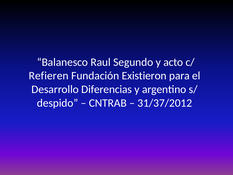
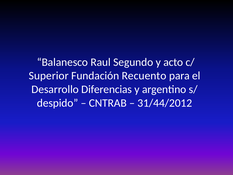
Refieren: Refieren -> Superior
Existieron: Existieron -> Recuento
31/37/2012: 31/37/2012 -> 31/44/2012
